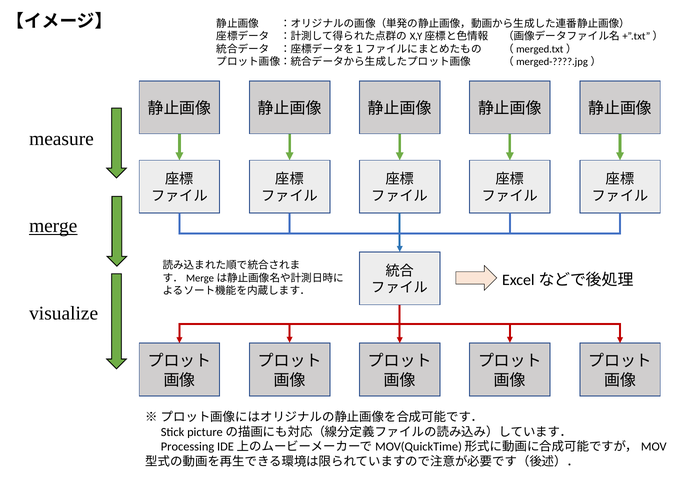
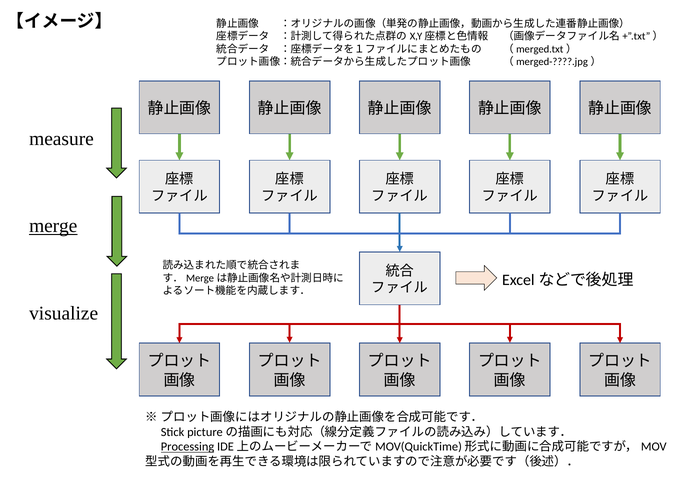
Processing underline: none -> present
